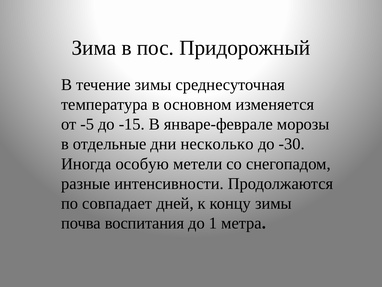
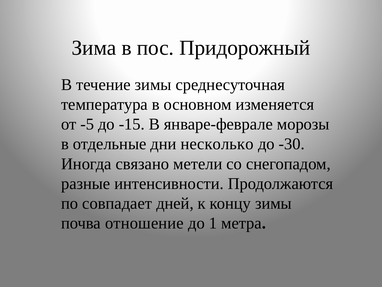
особую: особую -> связано
воспитания: воспитания -> отношение
